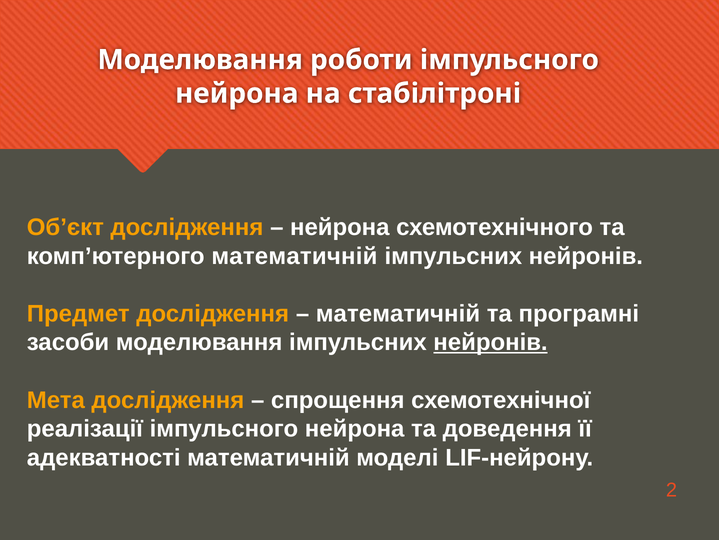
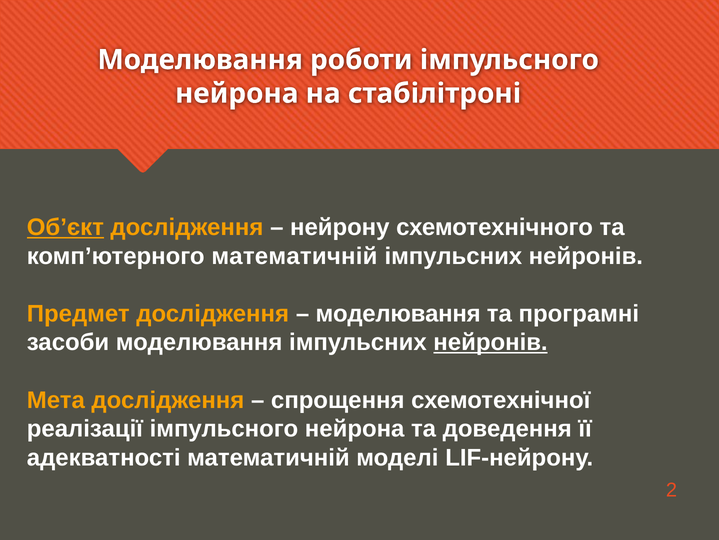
Об’єкт underline: none -> present
нейрона at (340, 227): нейрона -> нейрону
математичній at (398, 313): математичній -> моделювання
